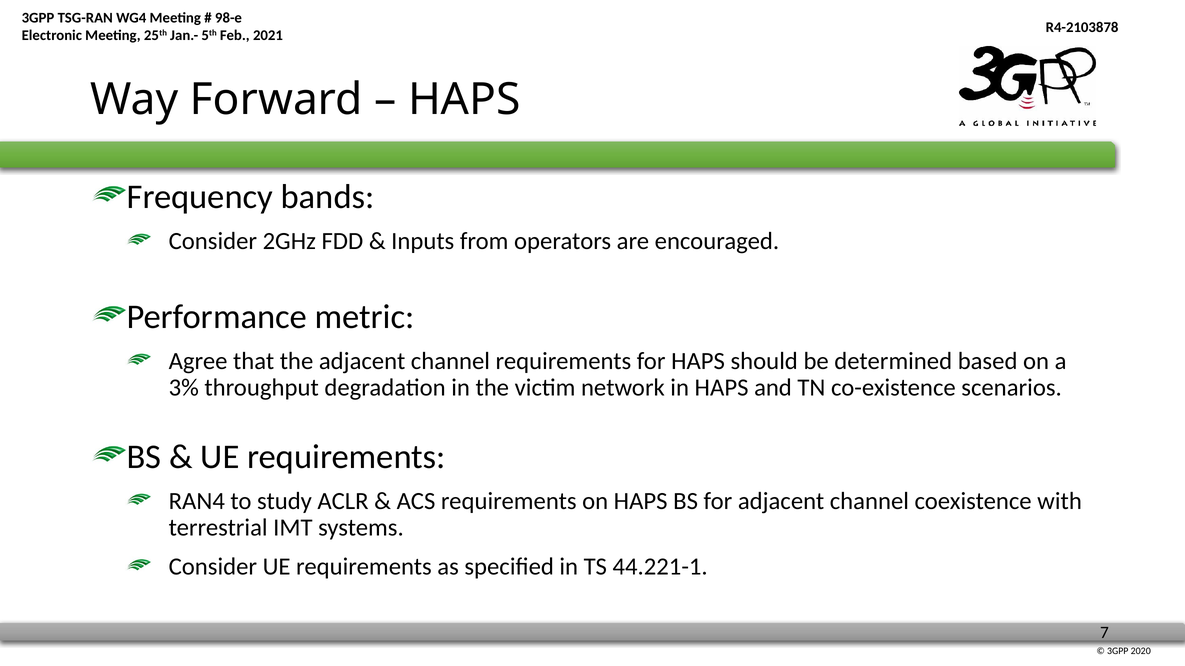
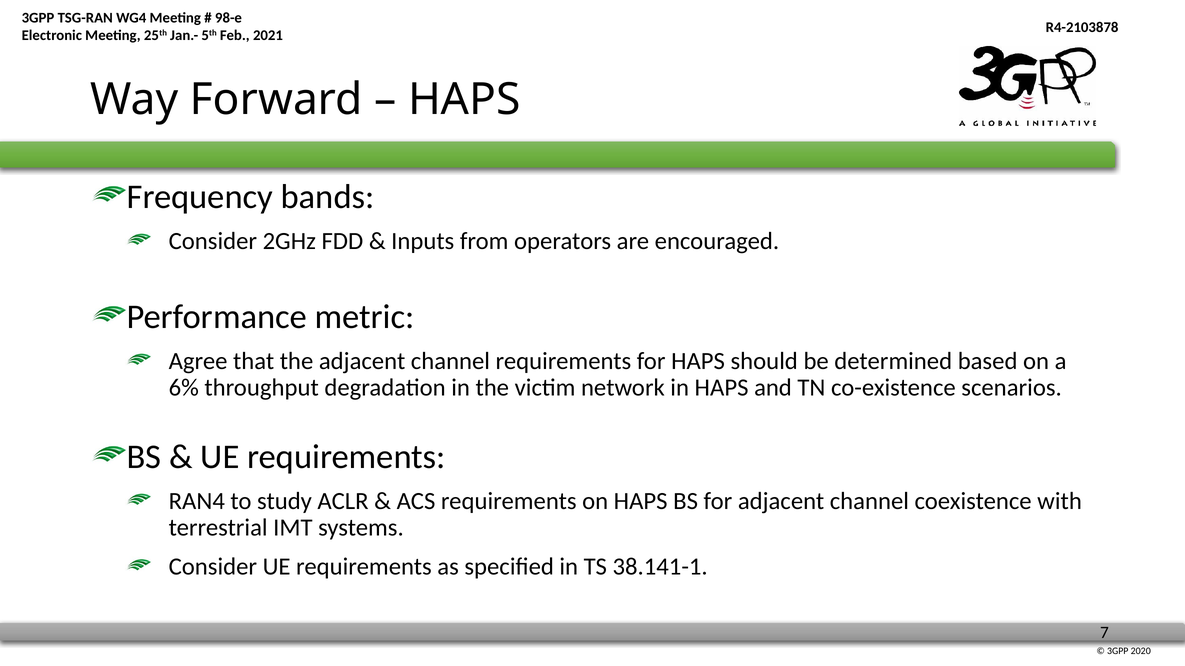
3%: 3% -> 6%
44.221-1: 44.221-1 -> 38.141-1
